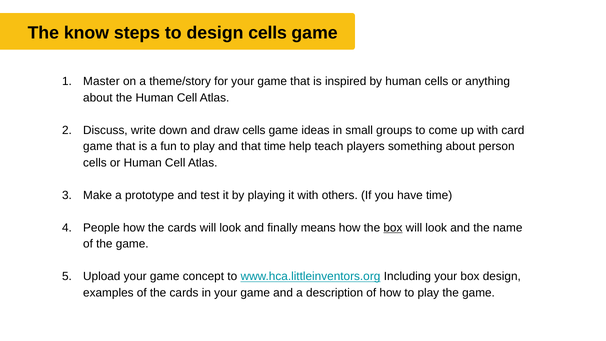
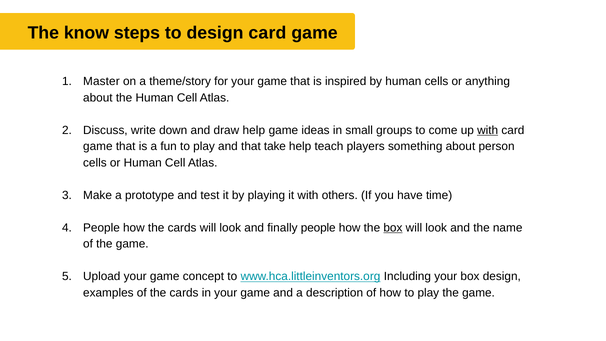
design cells: cells -> card
draw cells: cells -> help
with at (488, 130) underline: none -> present
that time: time -> take
finally means: means -> people
